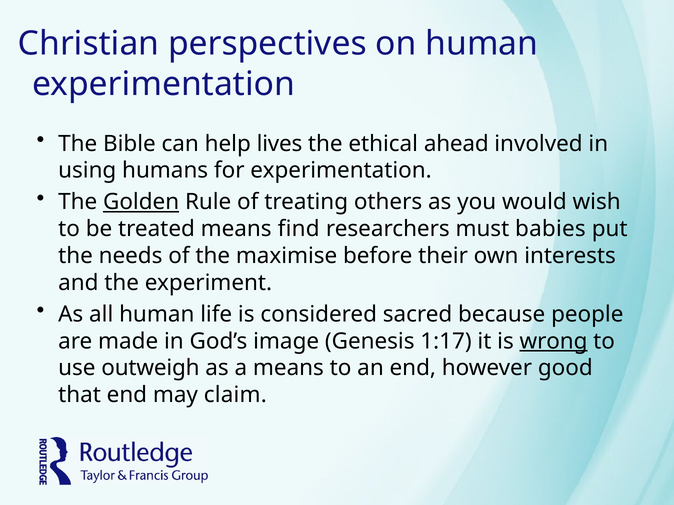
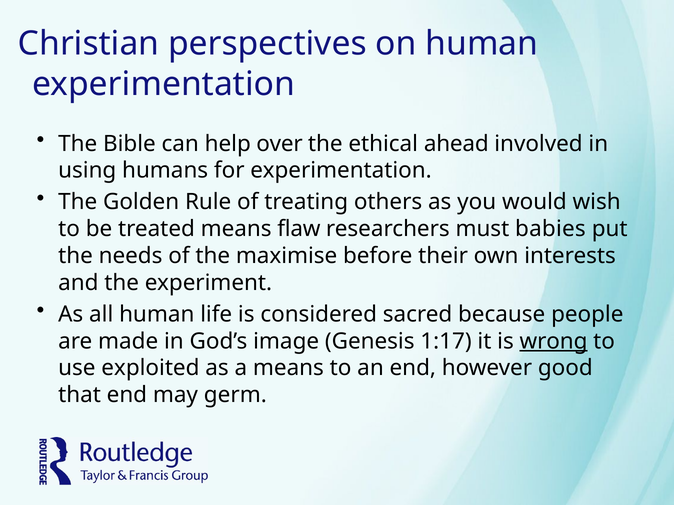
lives: lives -> over
Golden underline: present -> none
find: find -> flaw
outweigh: outweigh -> exploited
claim: claim -> germ
